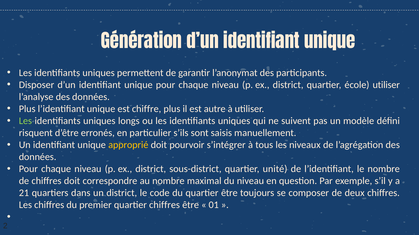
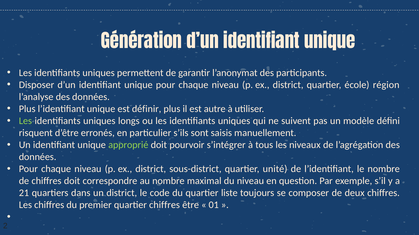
école utiliser: utiliser -> région
chiffre: chiffre -> définir
approprié colour: yellow -> light green
quartier être: être -> liste
